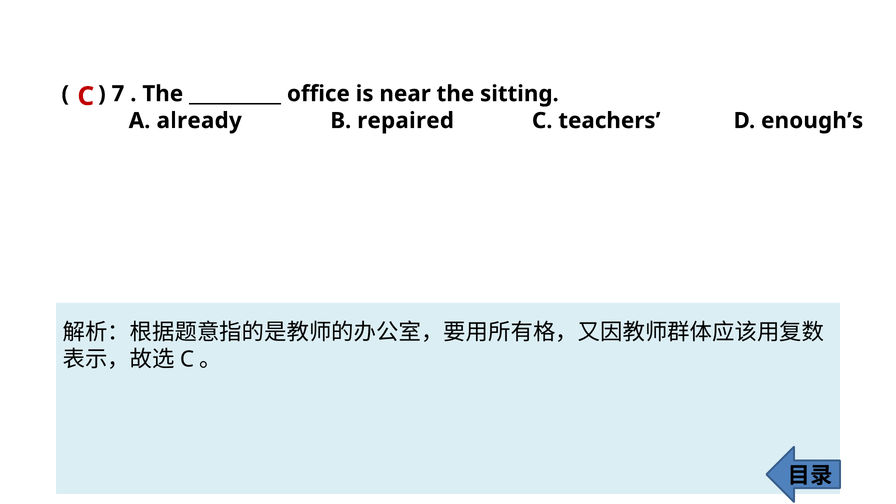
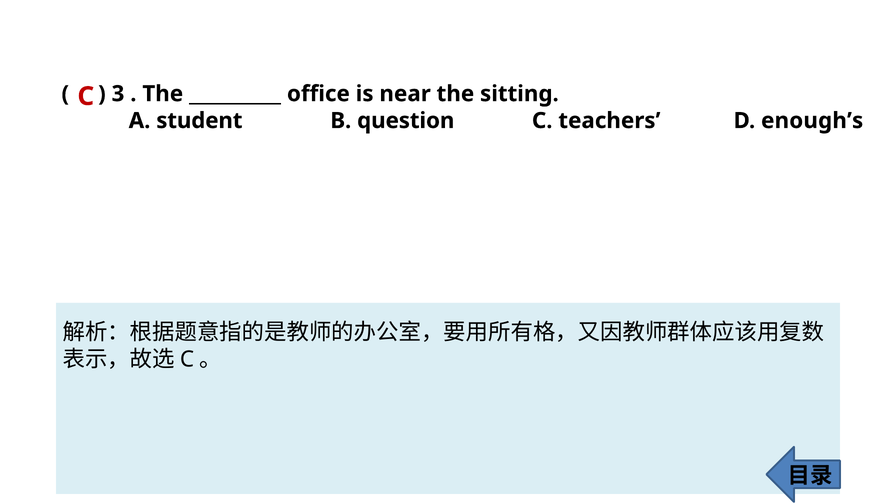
7: 7 -> 3
already: already -> student
repaired: repaired -> question
